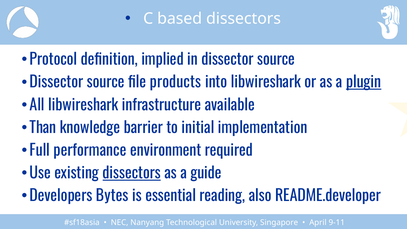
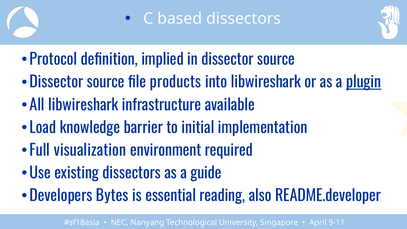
Than: Than -> Load
performance: performance -> visualization
dissectors at (132, 173) underline: present -> none
